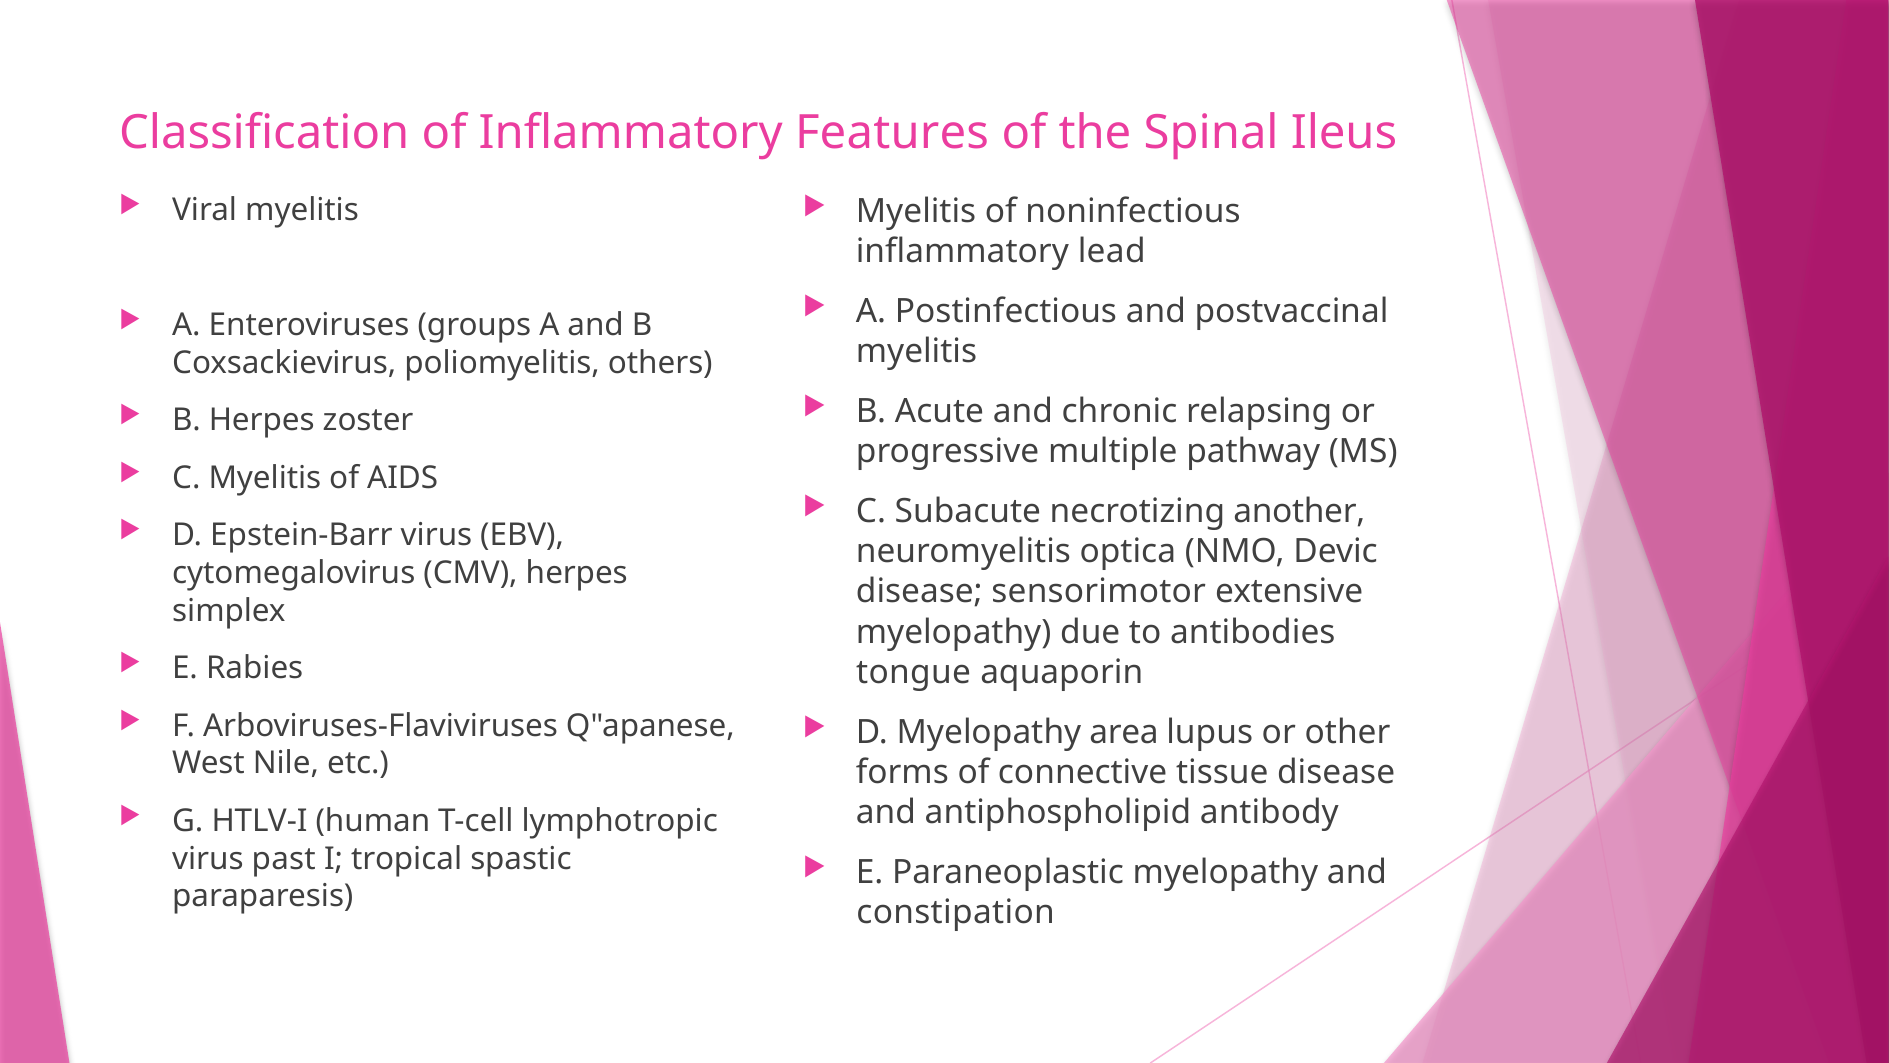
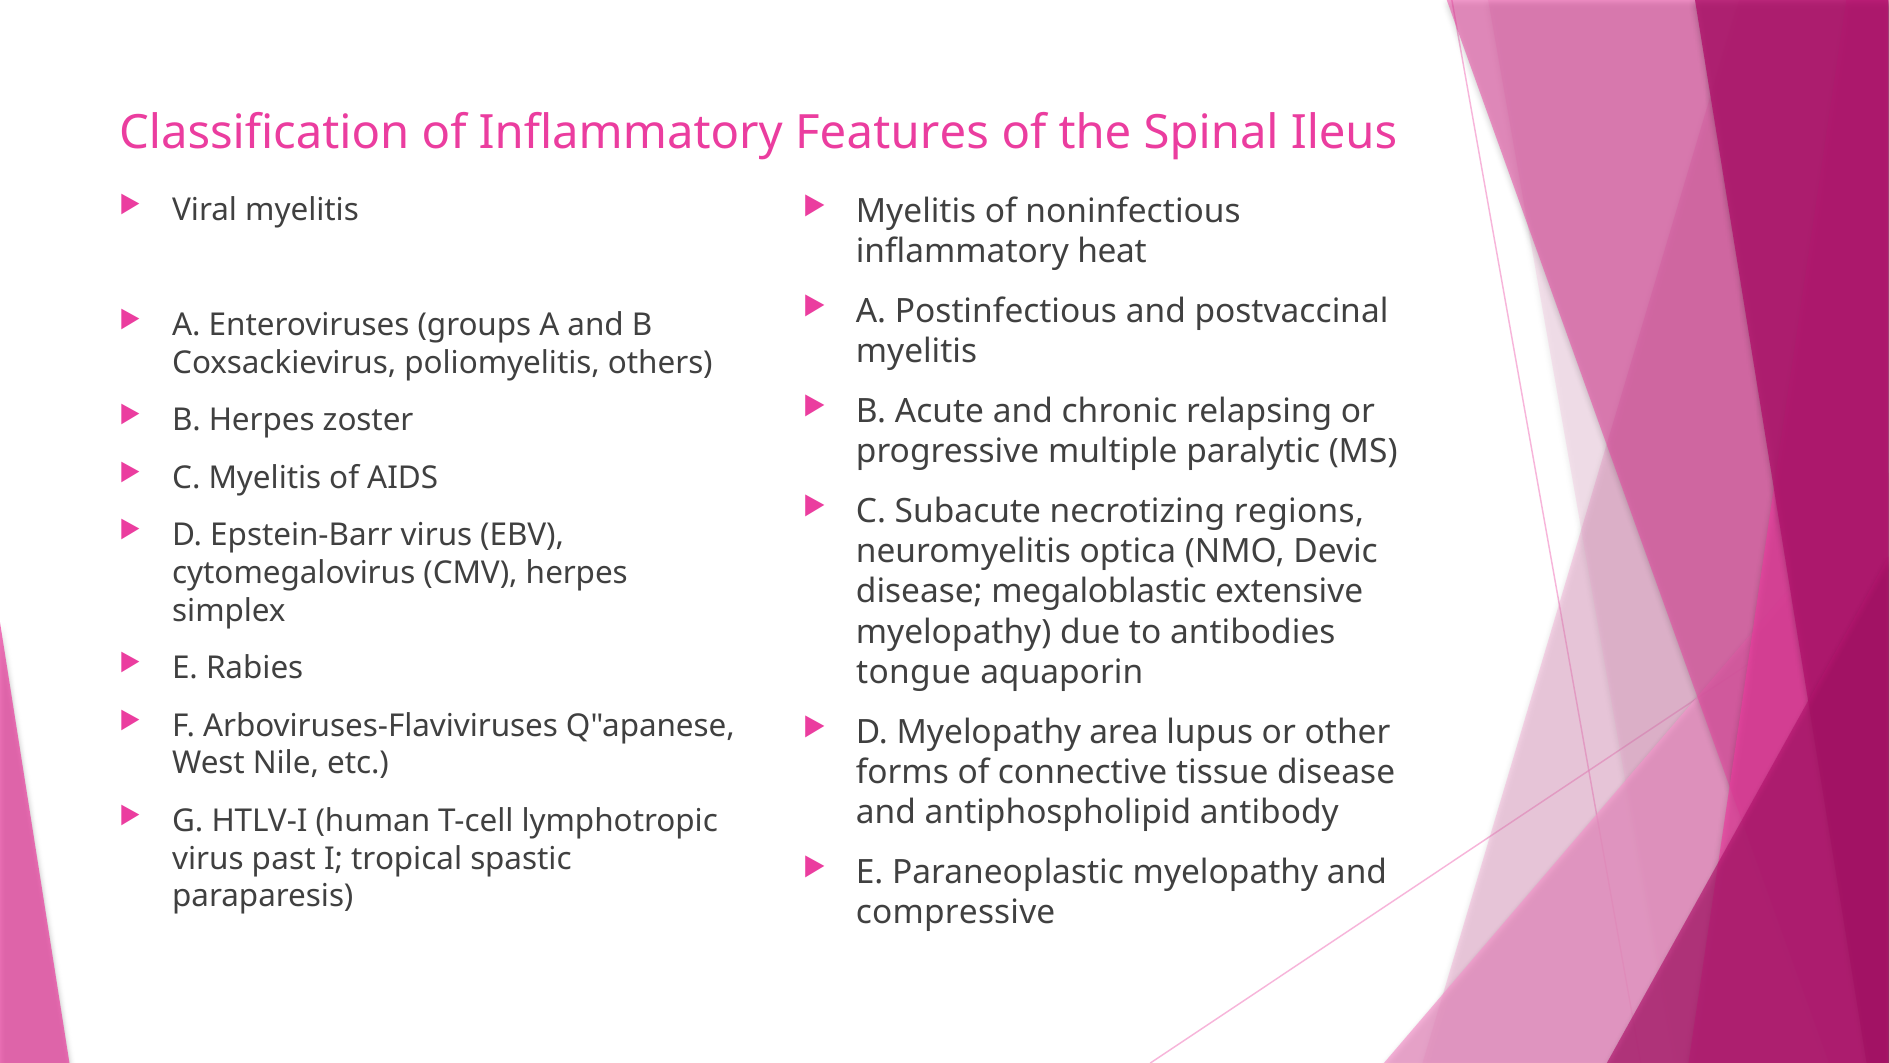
lead: lead -> heat
pathway: pathway -> paralytic
another: another -> regions
sensorimotor: sensorimotor -> megaloblastic
constipation: constipation -> compressive
